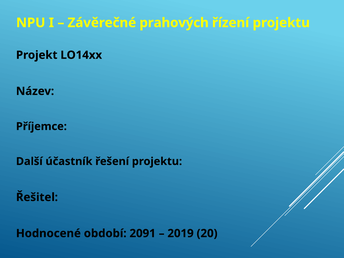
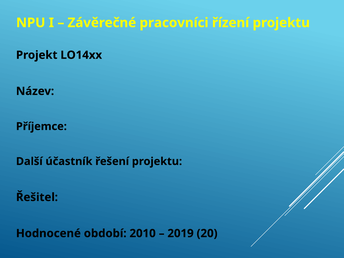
prahových: prahových -> pracovníci
2091: 2091 -> 2010
